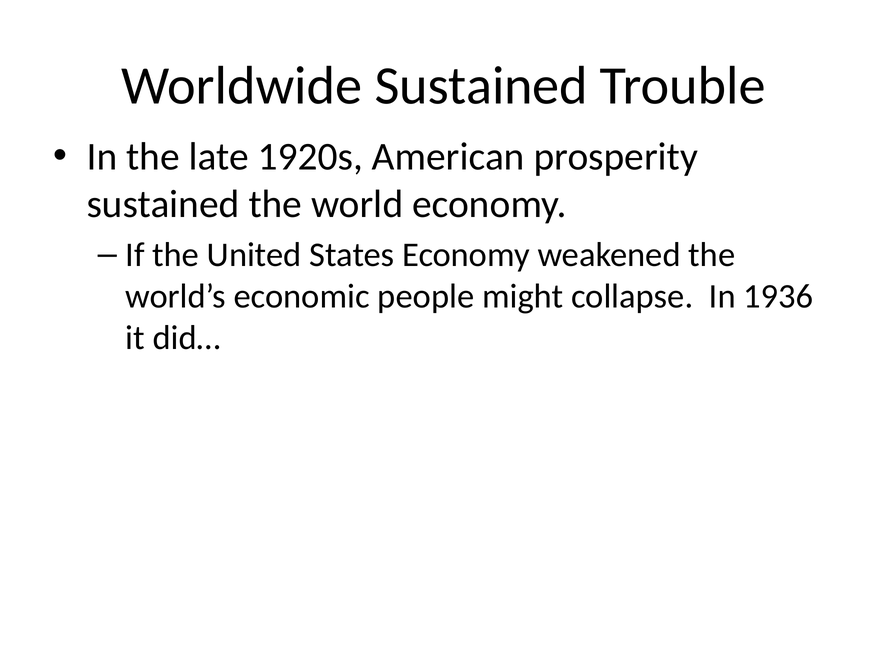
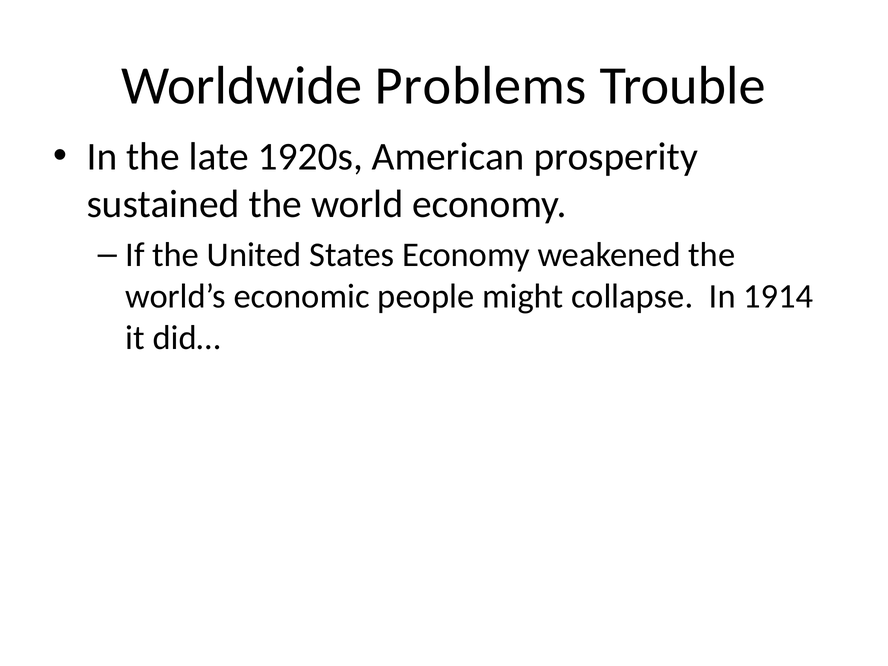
Worldwide Sustained: Sustained -> Problems
1936: 1936 -> 1914
